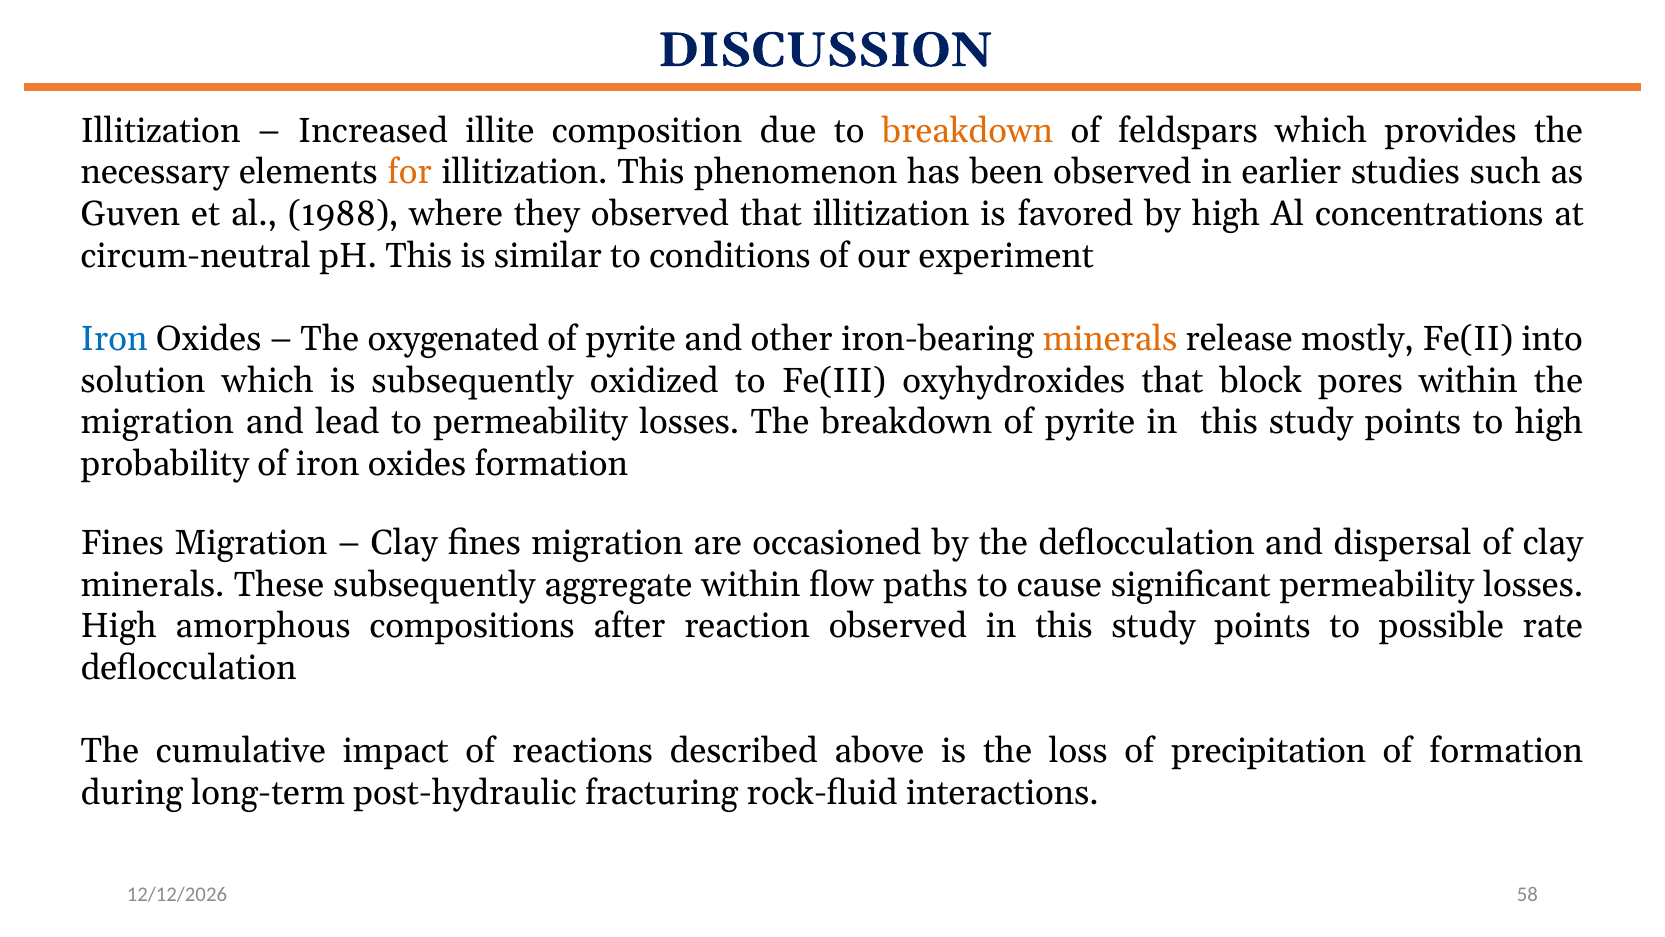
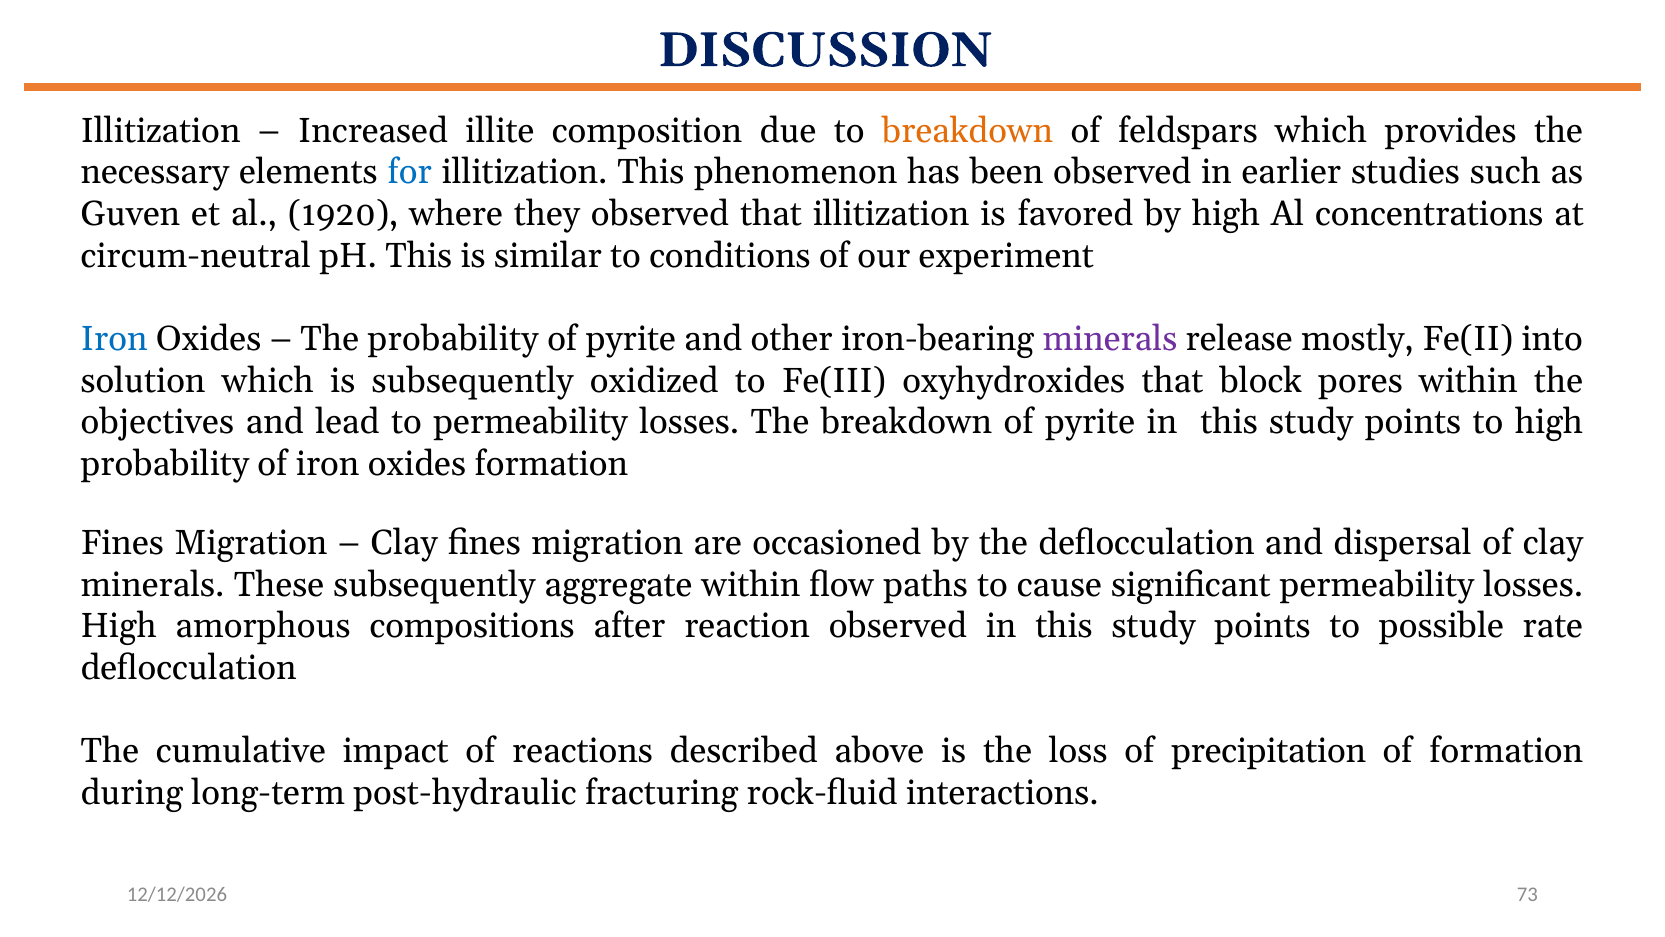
for colour: orange -> blue
1988: 1988 -> 1920
The oxygenated: oxygenated -> probability
minerals at (1110, 339) colour: orange -> purple
migration at (157, 422): migration -> objectives
58: 58 -> 73
